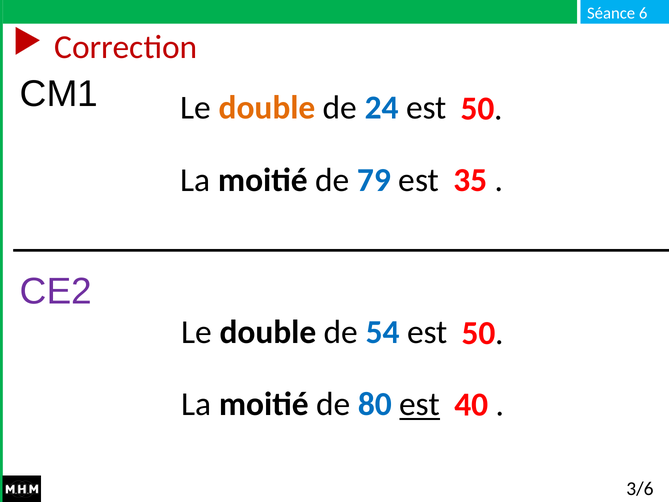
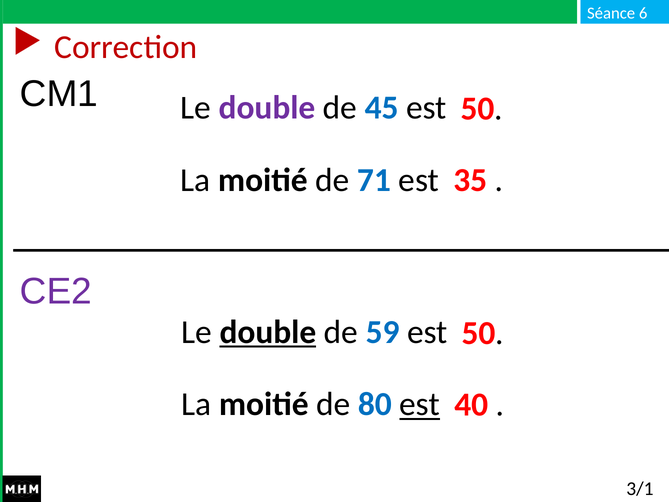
double at (267, 108) colour: orange -> purple
24: 24 -> 45
79: 79 -> 71
double at (268, 332) underline: none -> present
54: 54 -> 59
3/6: 3/6 -> 3/1
